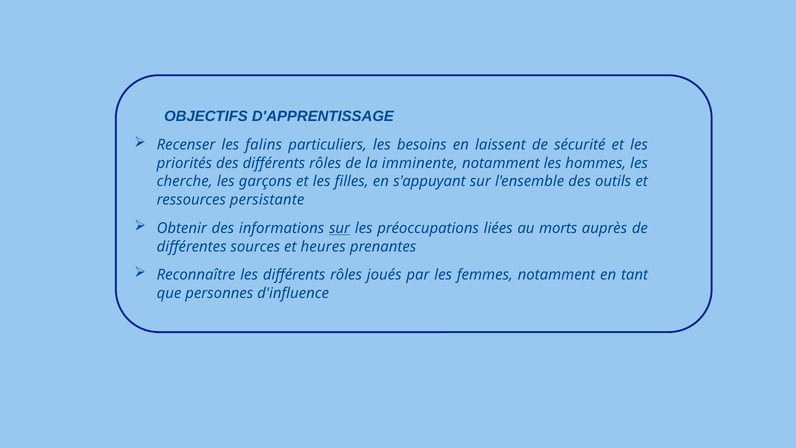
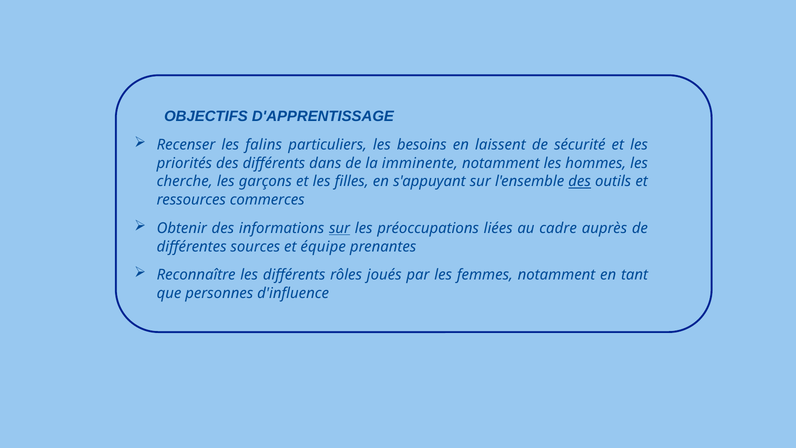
des différents rôles: rôles -> dans
des at (580, 181) underline: none -> present
persistante: persistante -> commerces
morts: morts -> cadre
heures: heures -> équipe
